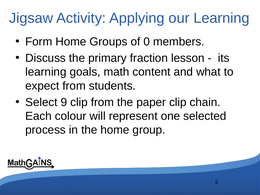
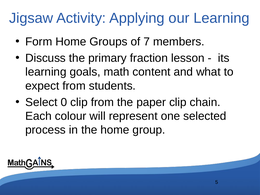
0: 0 -> 7
9: 9 -> 0
